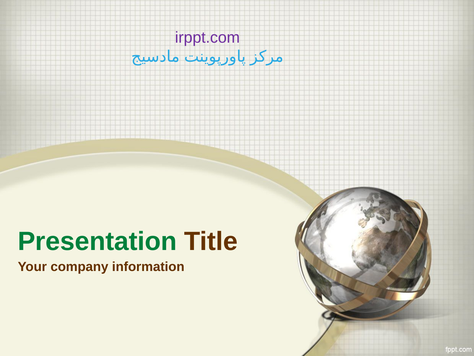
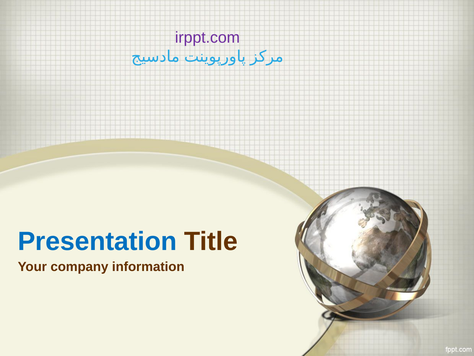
Presentation colour: green -> blue
